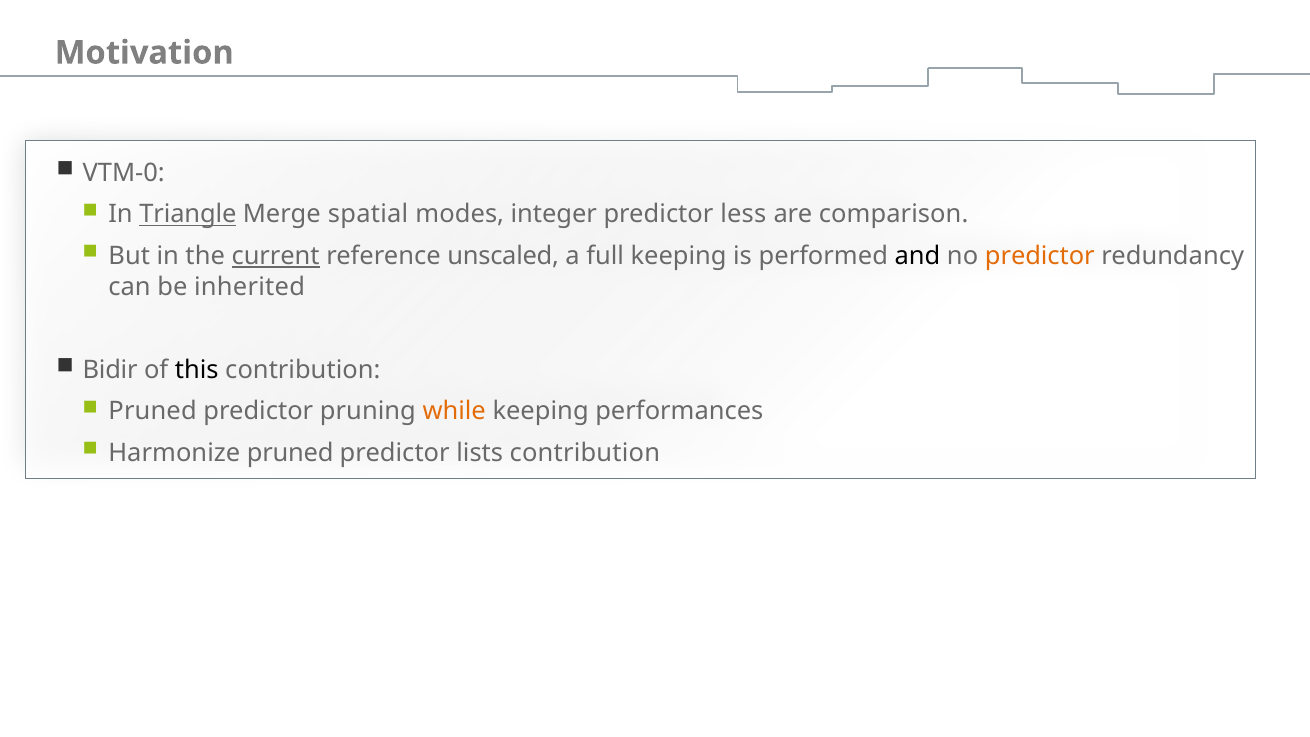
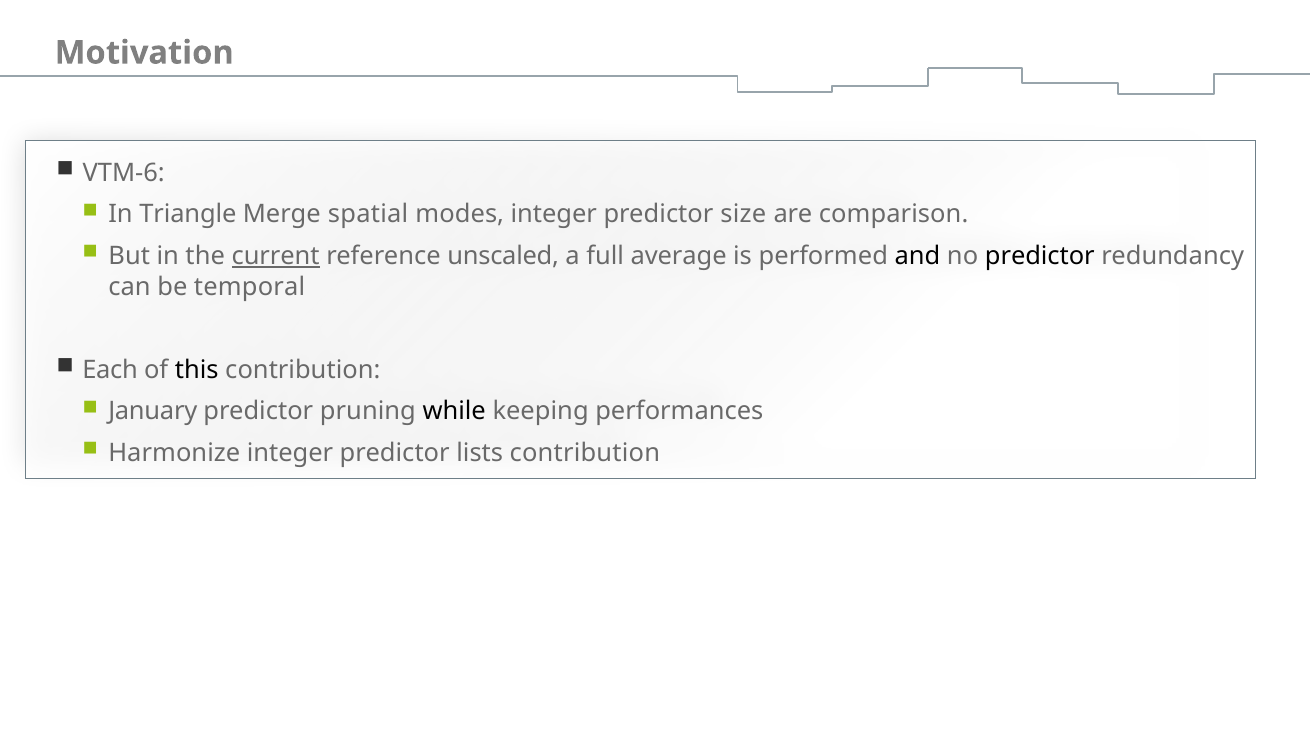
VTM-0: VTM-0 -> VTM-6
Triangle underline: present -> none
less: less -> size
full keeping: keeping -> average
predictor at (1040, 256) colour: orange -> black
inherited: inherited -> temporal
Bidir: Bidir -> Each
Pruned at (153, 411): Pruned -> January
while colour: orange -> black
Harmonize pruned: pruned -> integer
